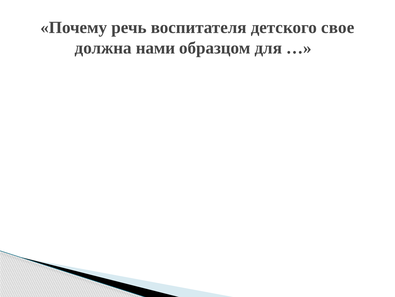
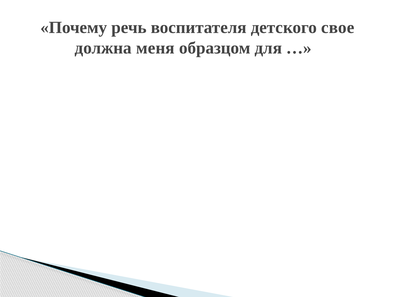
нами: нами -> меня
